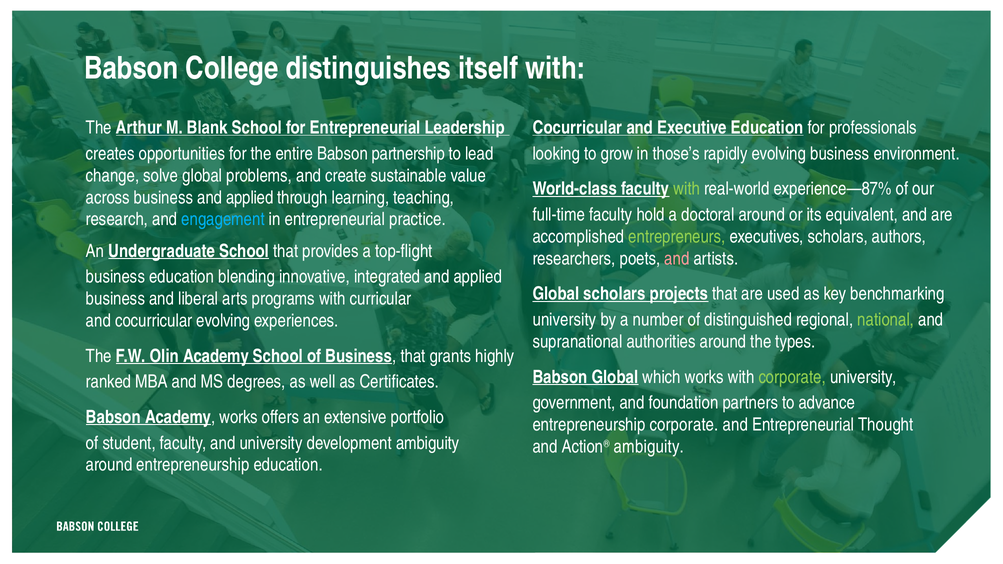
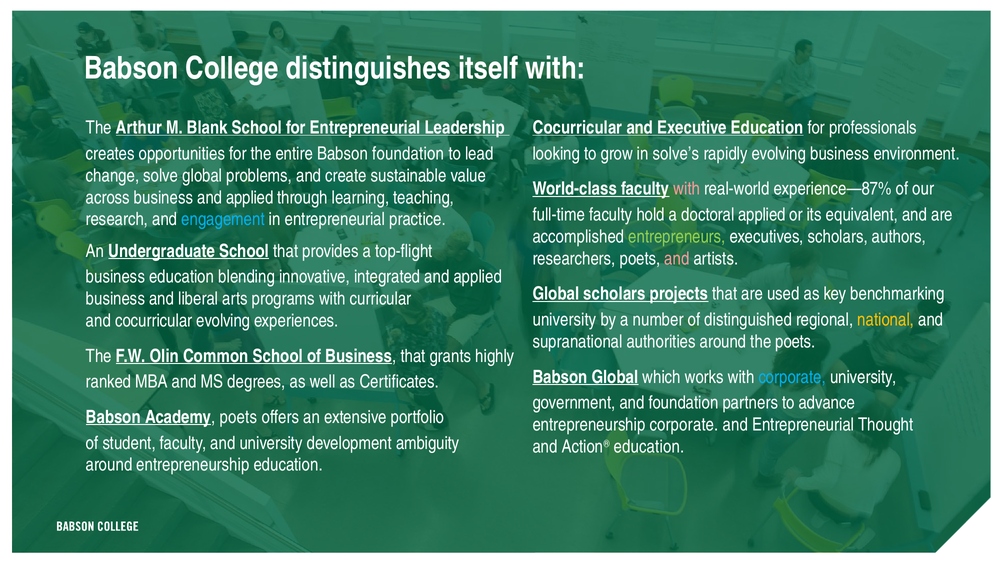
Babson partnership: partnership -> foundation
those’s: those’s -> solve’s
with at (687, 189) colour: light green -> pink
doctoral around: around -> applied
national colour: light green -> yellow
the types: types -> poets
Olin Academy: Academy -> Common
corporate at (792, 377) colour: light green -> light blue
Academy works: works -> poets
Action® ambiguity: ambiguity -> education
